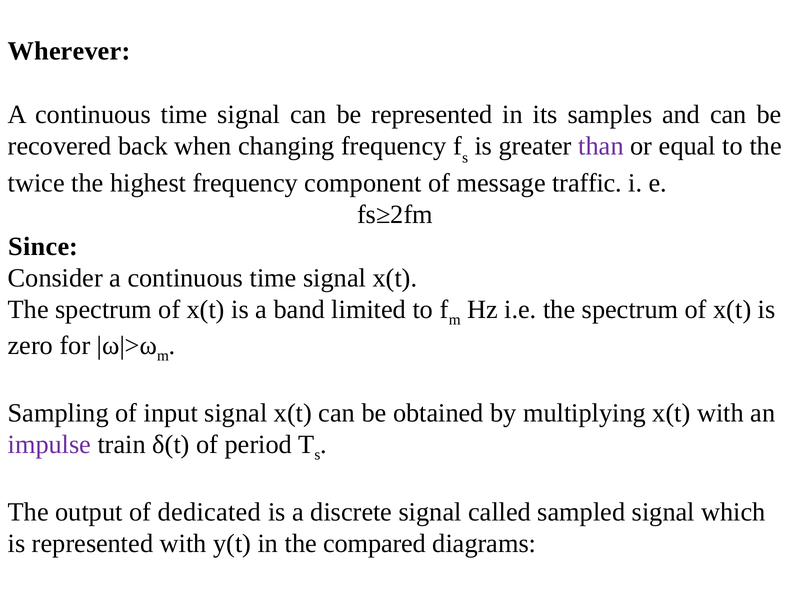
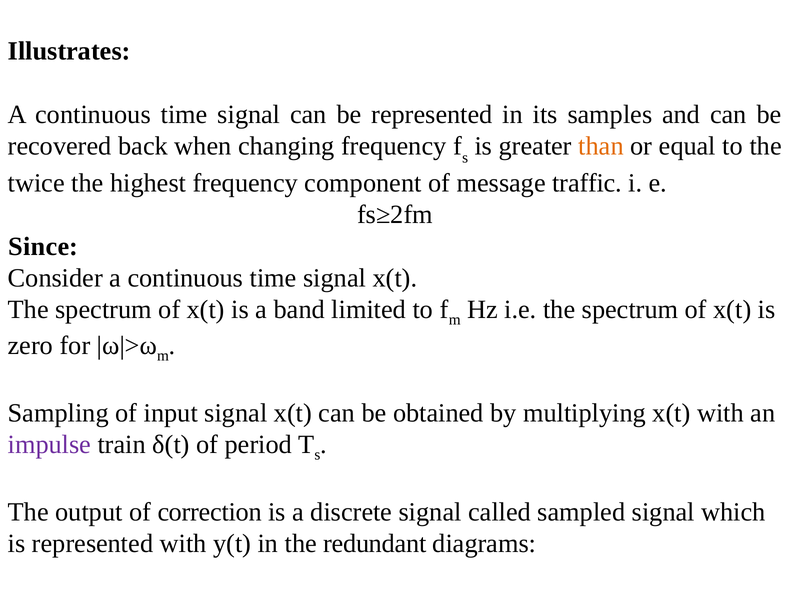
Wherever: Wherever -> Illustrates
than colour: purple -> orange
dedicated: dedicated -> correction
compared: compared -> redundant
